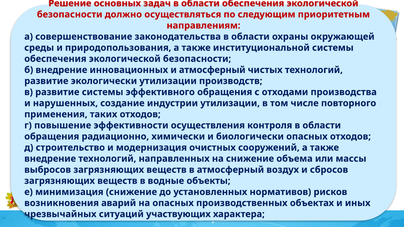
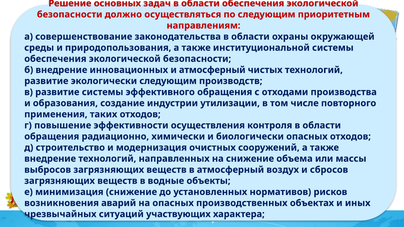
экологически утилизации: утилизации -> следующим
нарушенных: нарушенных -> образования
